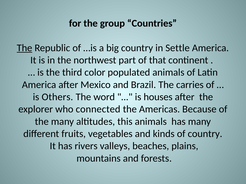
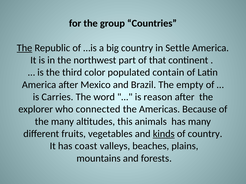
populated animals: animals -> contain
carries: carries -> empty
Others: Others -> Carries
houses: houses -> reason
kinds underline: none -> present
rivers: rivers -> coast
